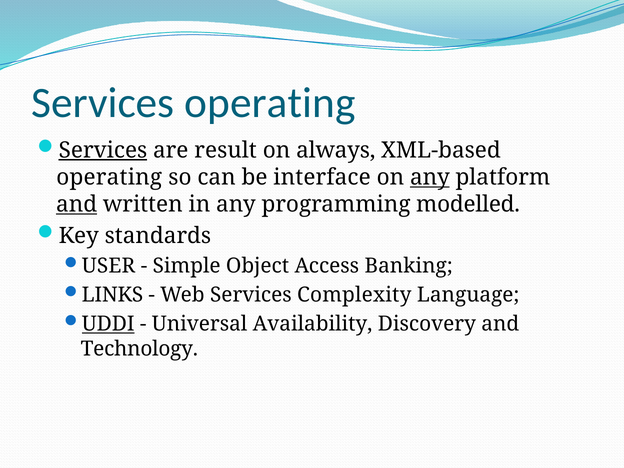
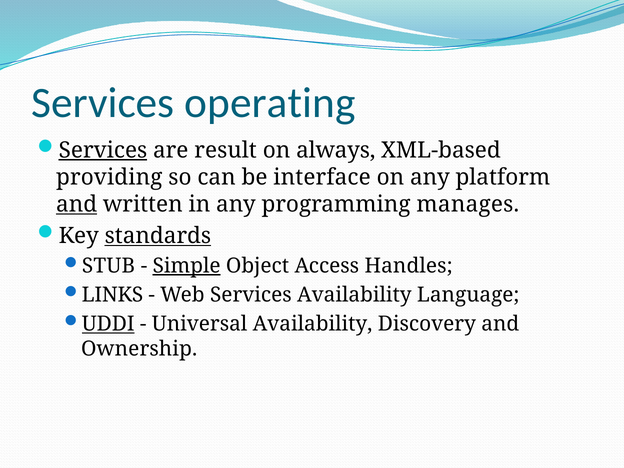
operating at (109, 177): operating -> providing
any at (430, 177) underline: present -> none
modelled: modelled -> manages
standards underline: none -> present
USER: USER -> STUB
Simple underline: none -> present
Banking: Banking -> Handles
Services Complexity: Complexity -> Availability
Technology: Technology -> Ownership
